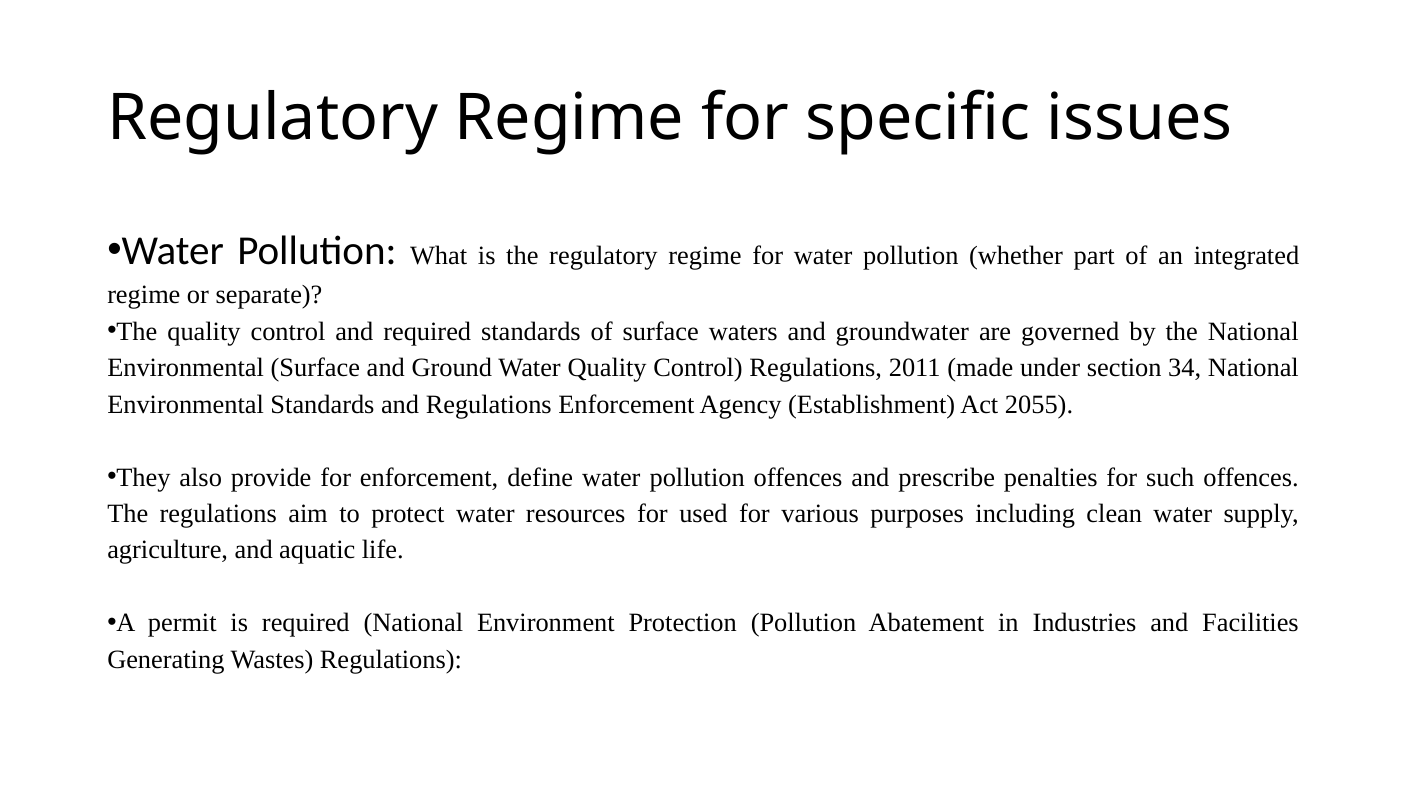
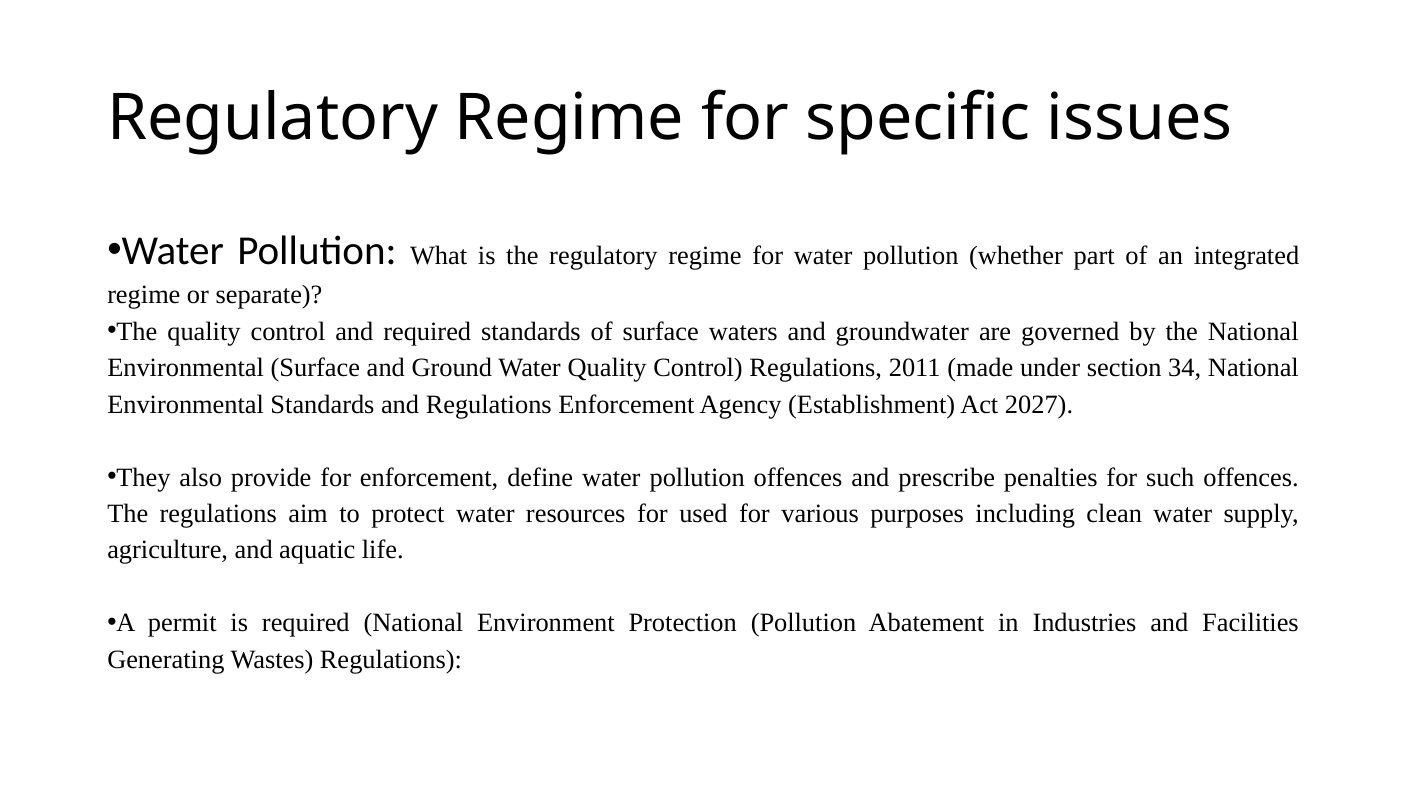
2055: 2055 -> 2027
